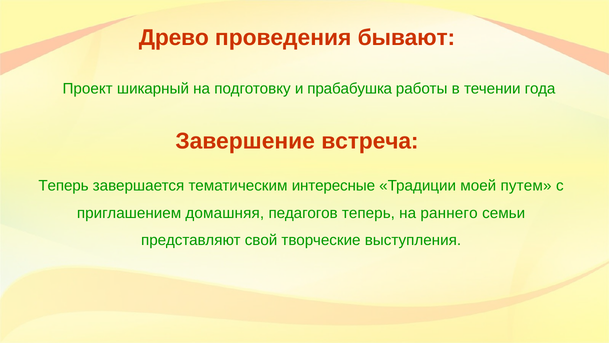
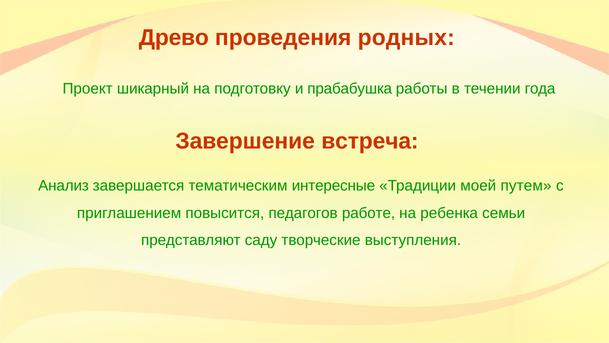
бывают: бывают -> родных
Теперь at (64, 185): Теперь -> Анализ
домашняя: домашняя -> повысится
педагогов теперь: теперь -> работе
раннего: раннего -> ребенка
свой: свой -> саду
